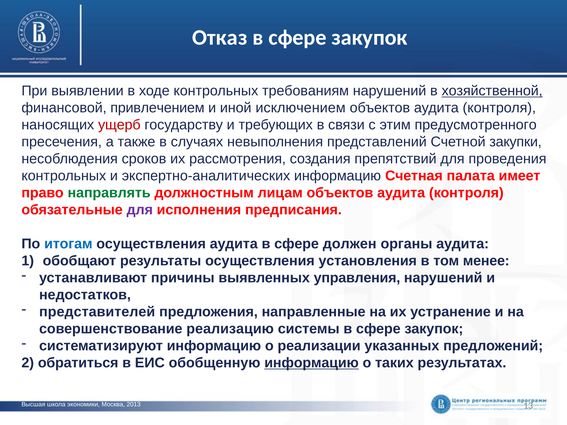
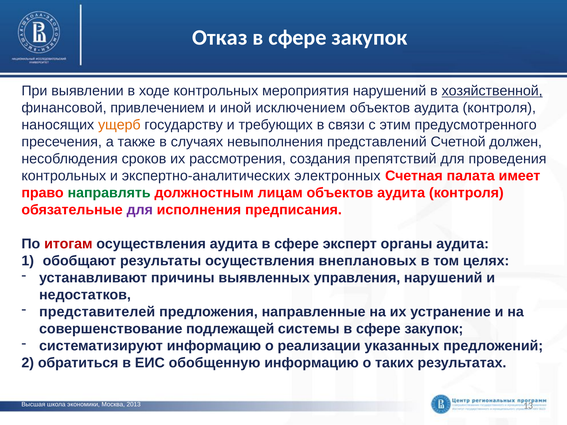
требованиям: требованиям -> мероприятия
ущерб colour: red -> orange
закупки: закупки -> должен
экспертно-аналитических информацию: информацию -> электронных
итогам colour: blue -> red
должен: должен -> эксперт
установления: установления -> внеплановых
менее: менее -> целях
реализацию: реализацию -> подлежащей
информацию at (312, 363) underline: present -> none
